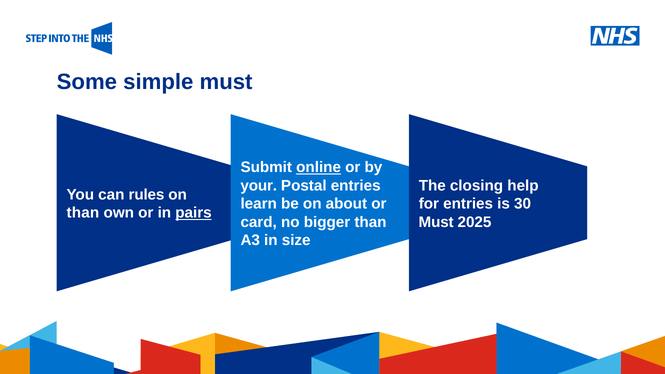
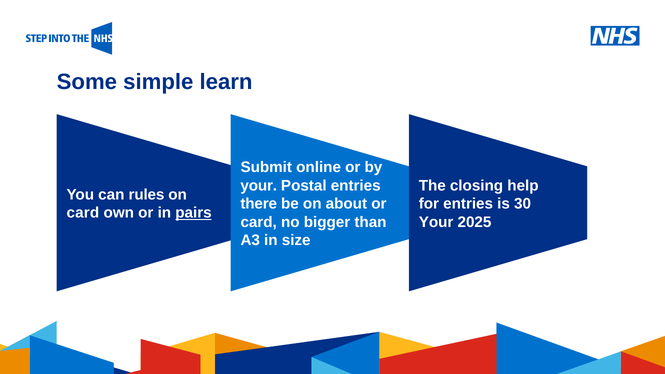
simple must: must -> learn
online underline: present -> none
learn: learn -> there
than at (83, 213): than -> card
Must at (436, 222): Must -> Your
